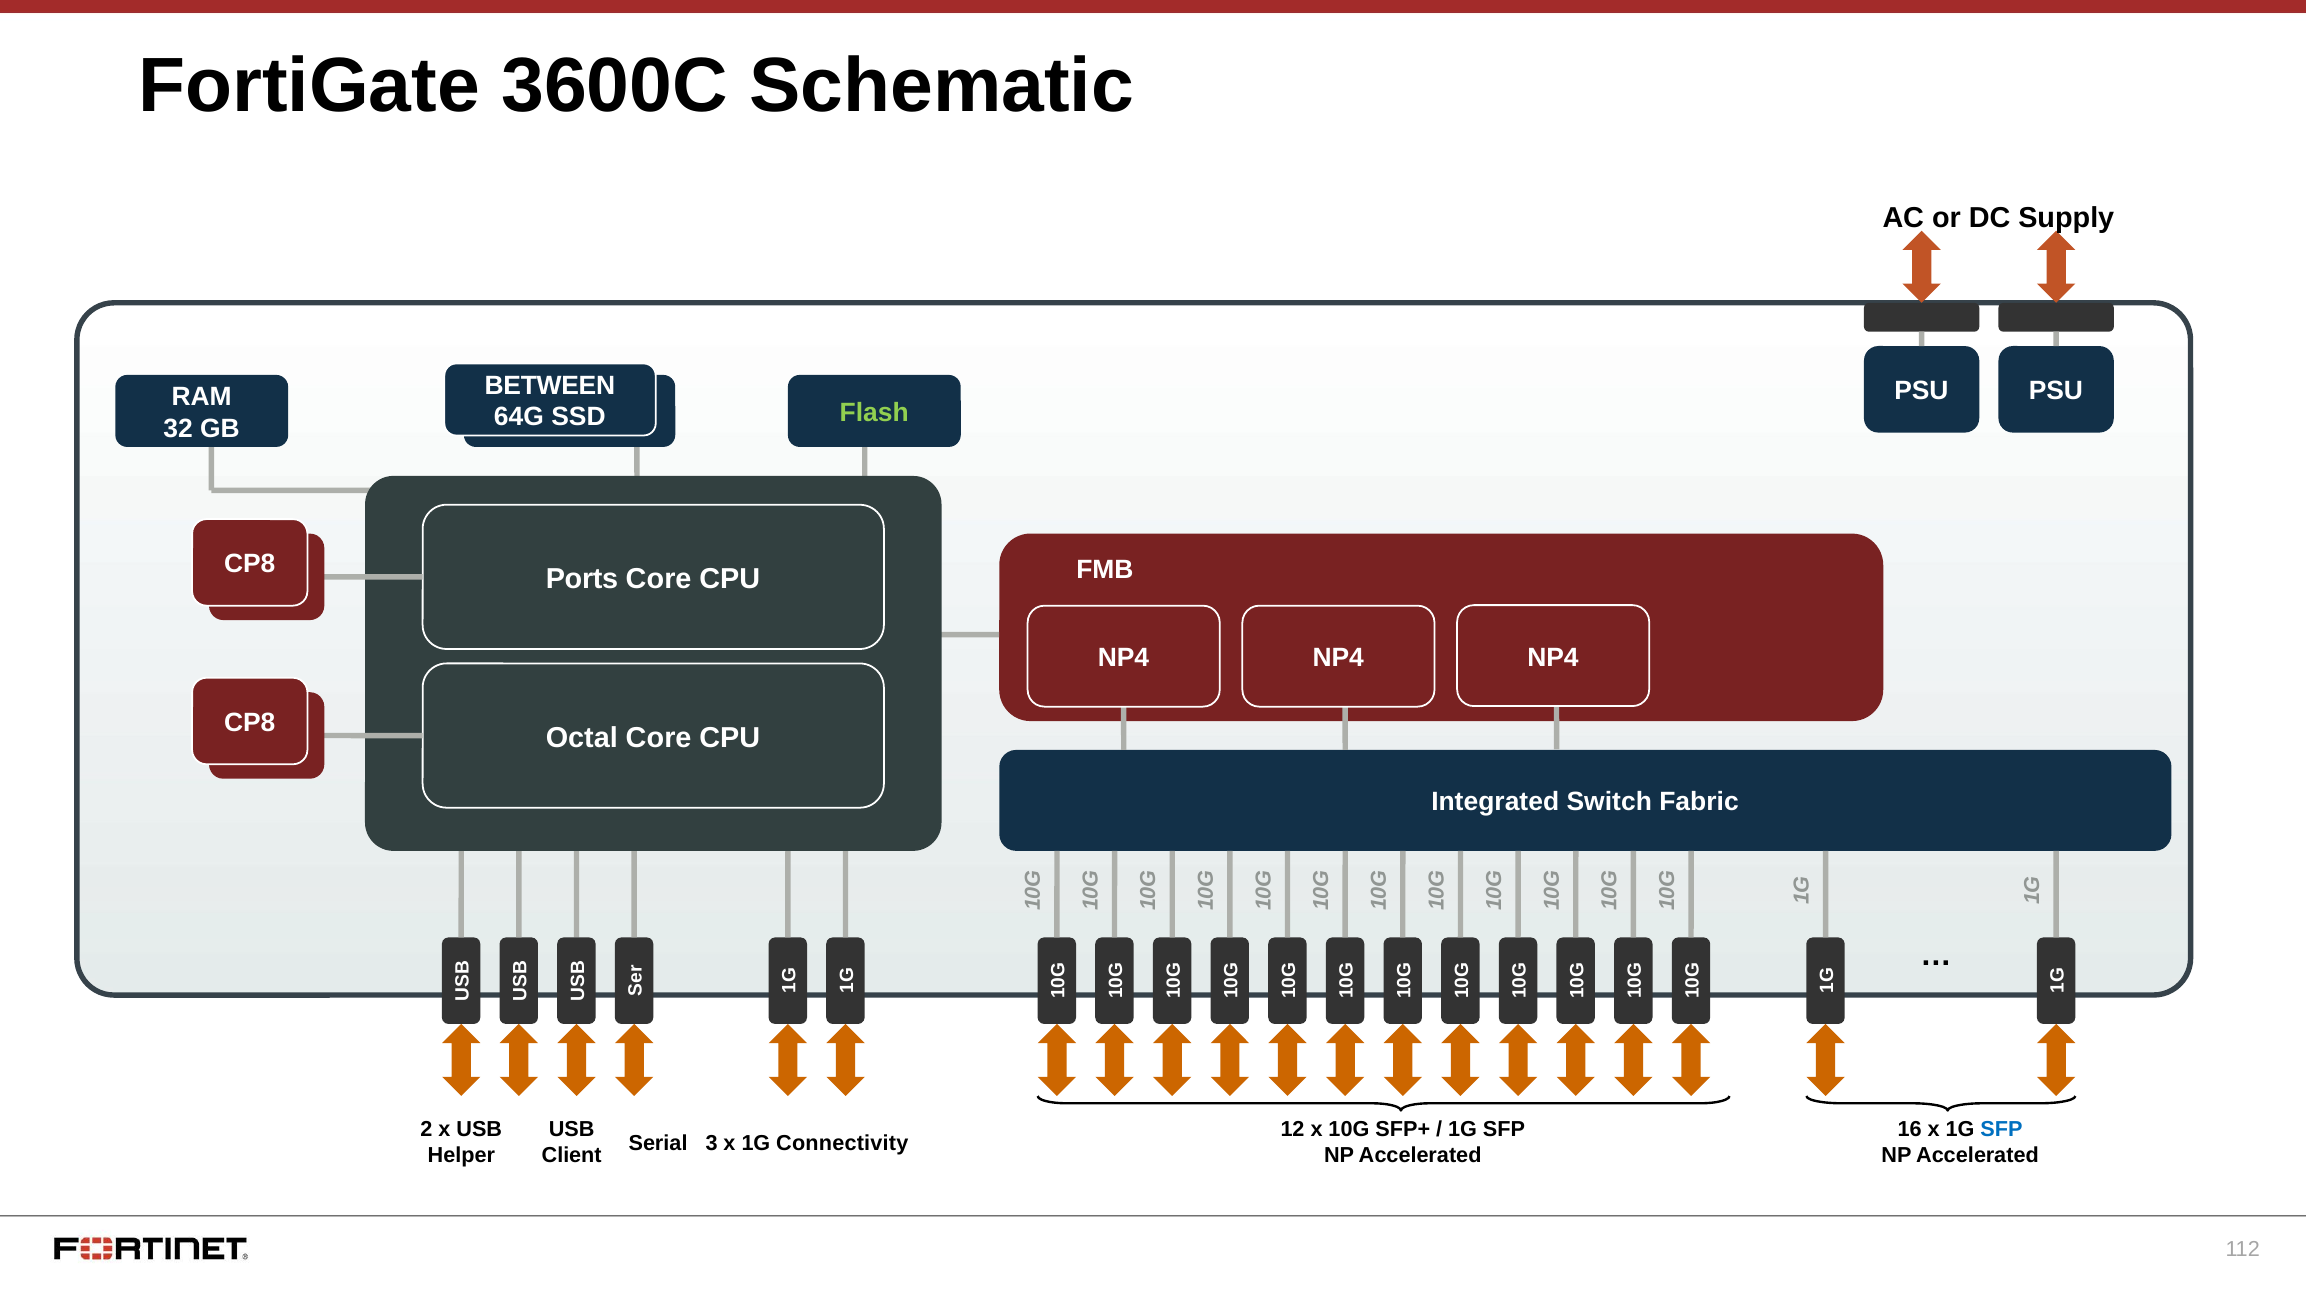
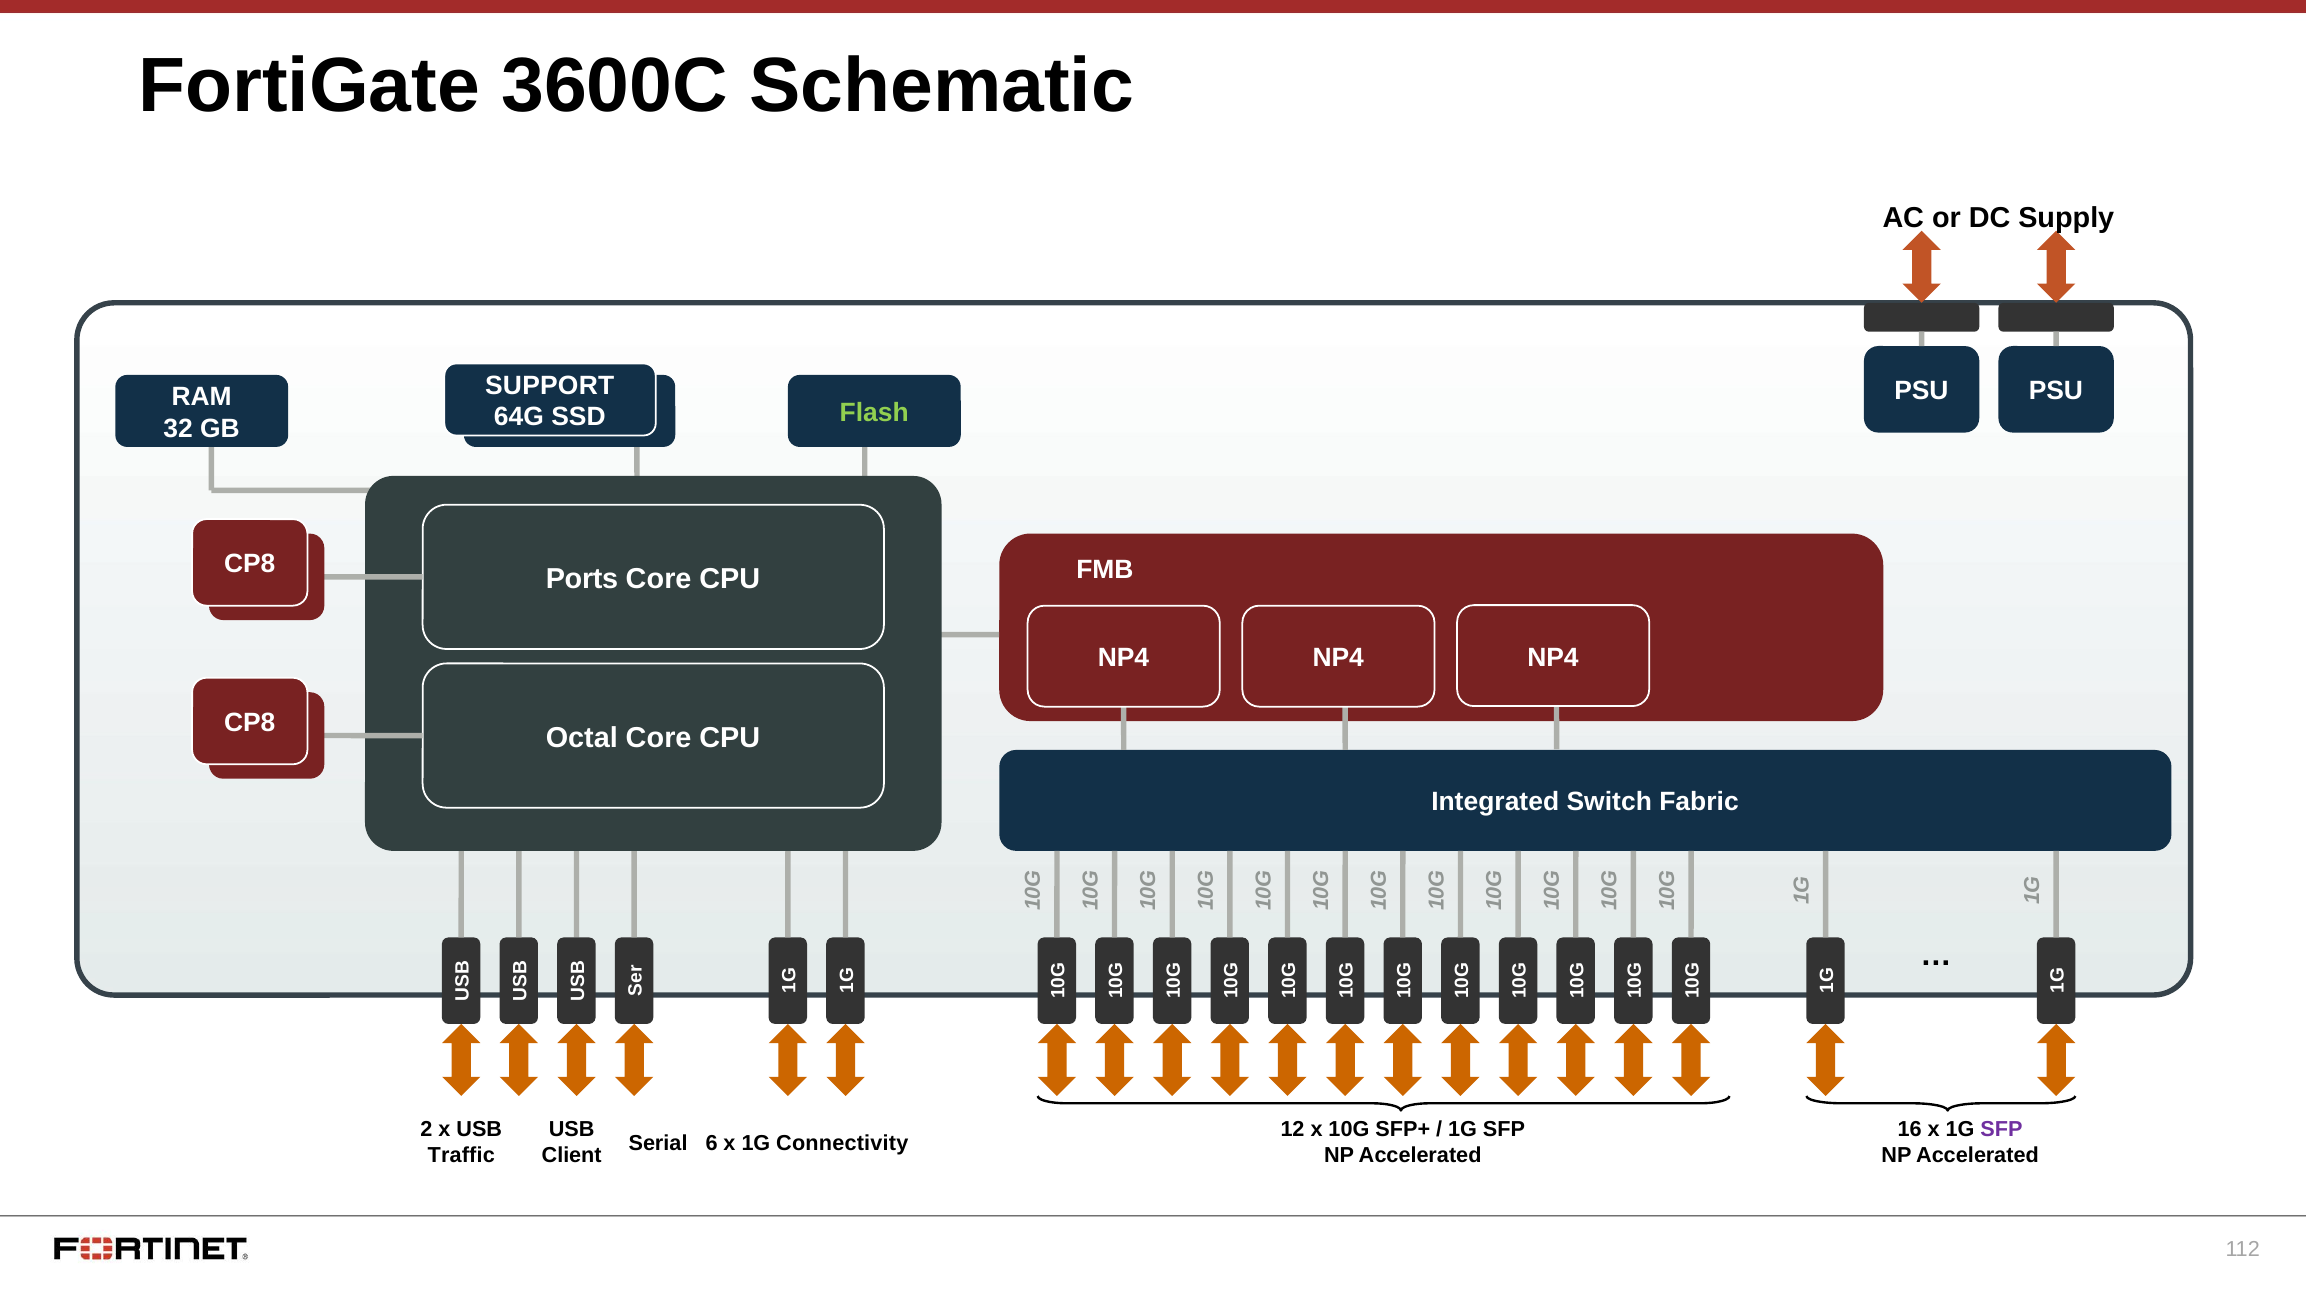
BETWEEN: BETWEEN -> SUPPORT
SFP at (2001, 1129) colour: blue -> purple
3: 3 -> 6
Helper: Helper -> Traffic
